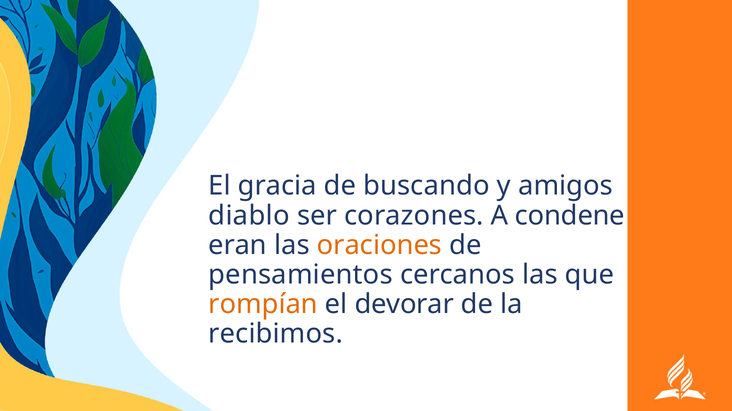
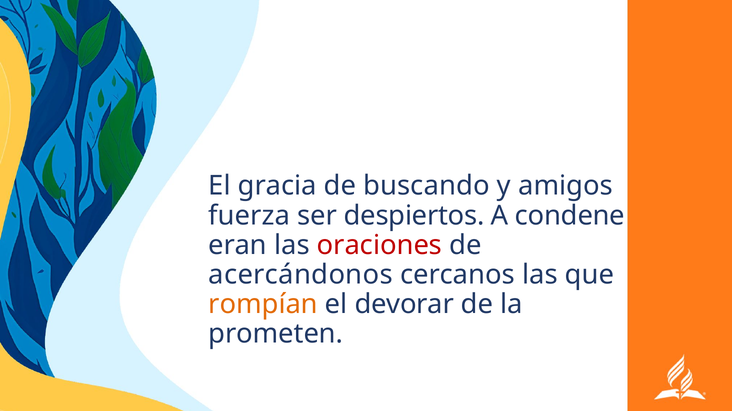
diablo: diablo -> fuerza
corazones: corazones -> despiertos
oraciones colour: orange -> red
pensamientos: pensamientos -> acercándonos
recibimos: recibimos -> prometen
